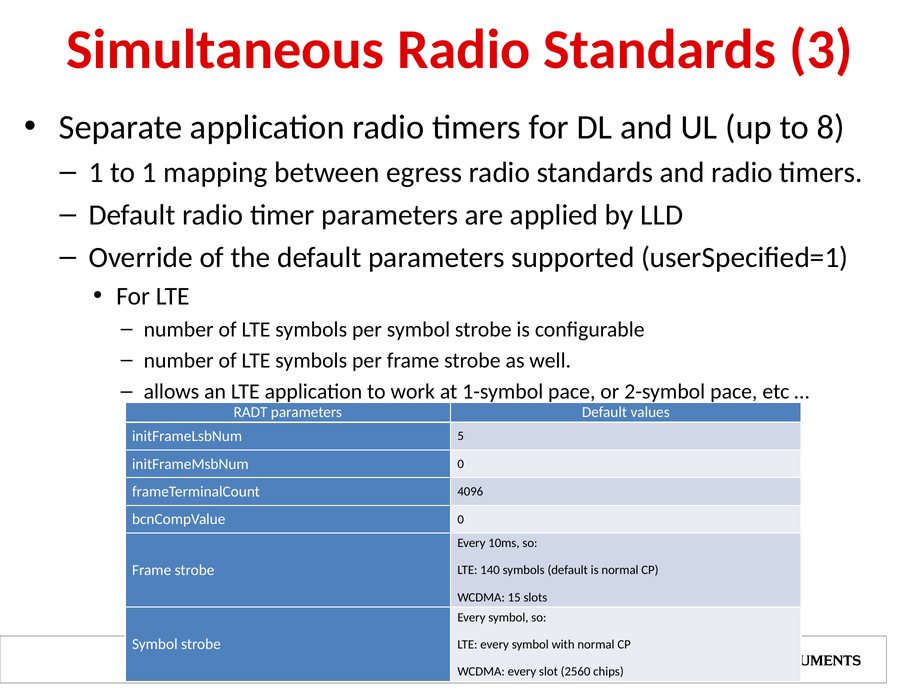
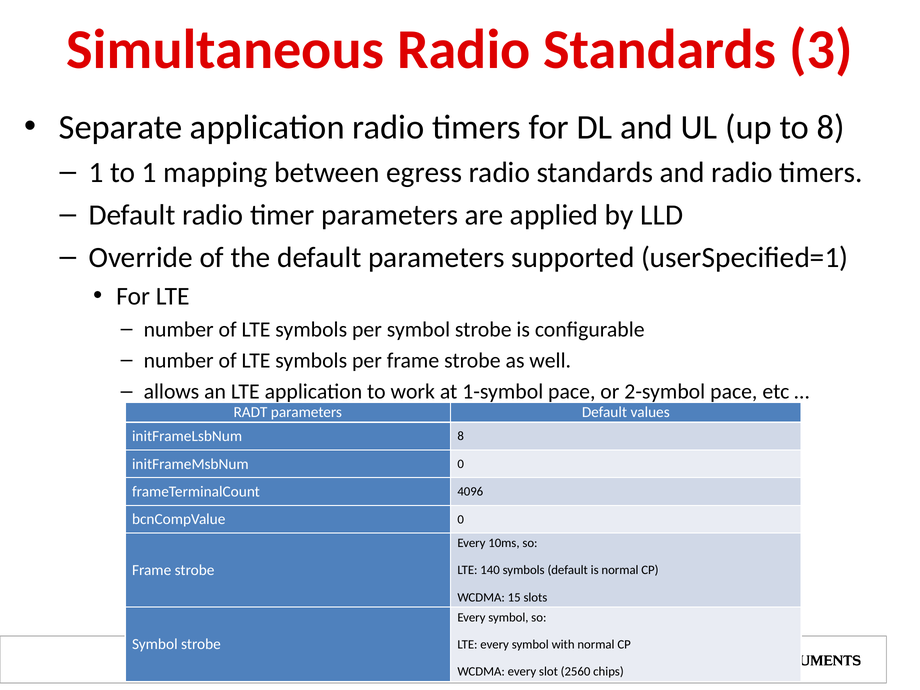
initFrameLsbNum 5: 5 -> 8
